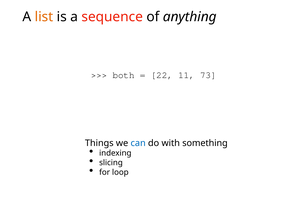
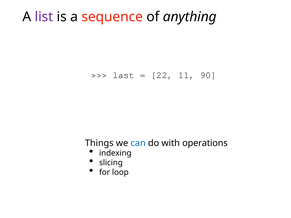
list colour: orange -> purple
both: both -> last
73: 73 -> 90
something: something -> operations
